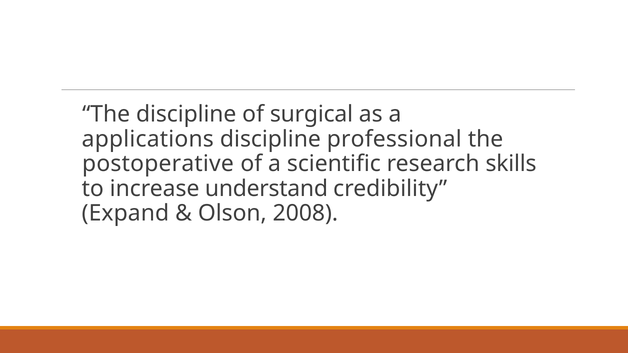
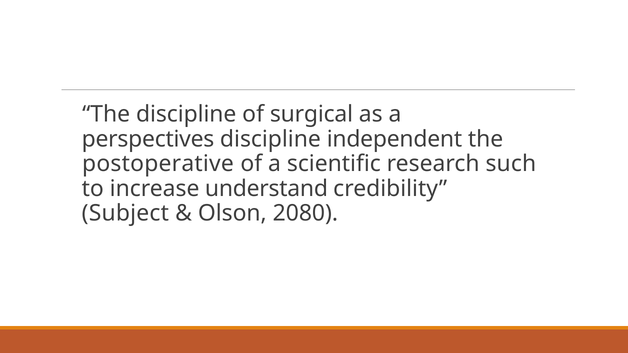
applications: applications -> perspectives
professional: professional -> independent
skills: skills -> such
Expand: Expand -> Subject
2008: 2008 -> 2080
